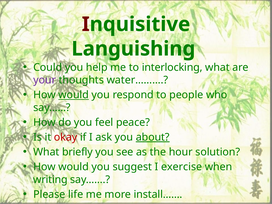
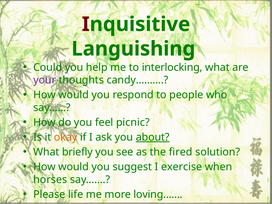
water………: water……… -> candy………
would at (74, 95) underline: present -> none
peace: peace -> picnic
okay colour: red -> orange
hour: hour -> fired
writing: writing -> horses
install……: install…… -> loving……
